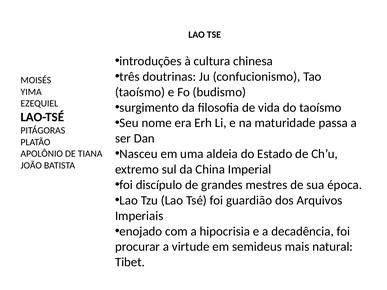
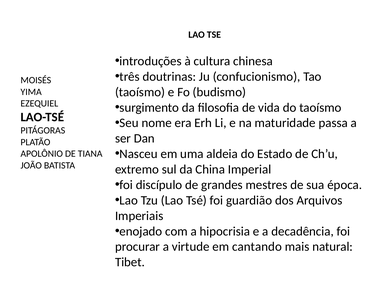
semideus: semideus -> cantando
